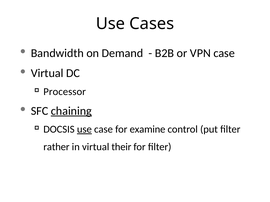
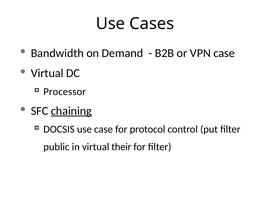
use at (84, 130) underline: present -> none
examine: examine -> protocol
rather: rather -> public
